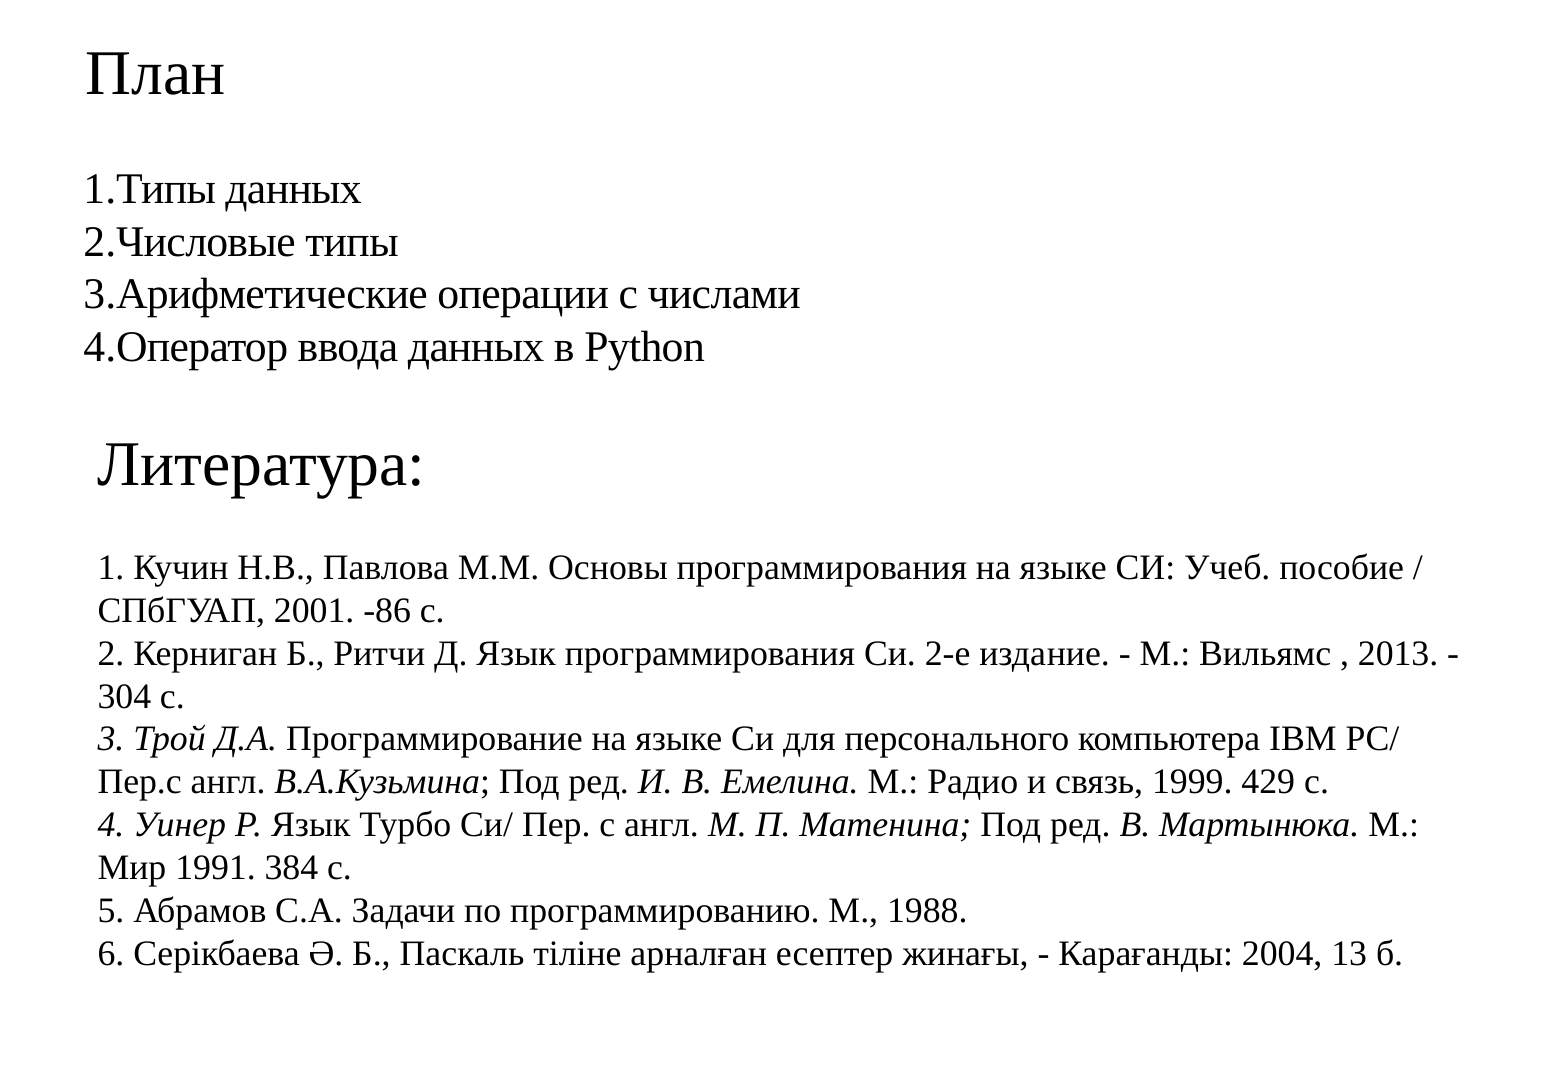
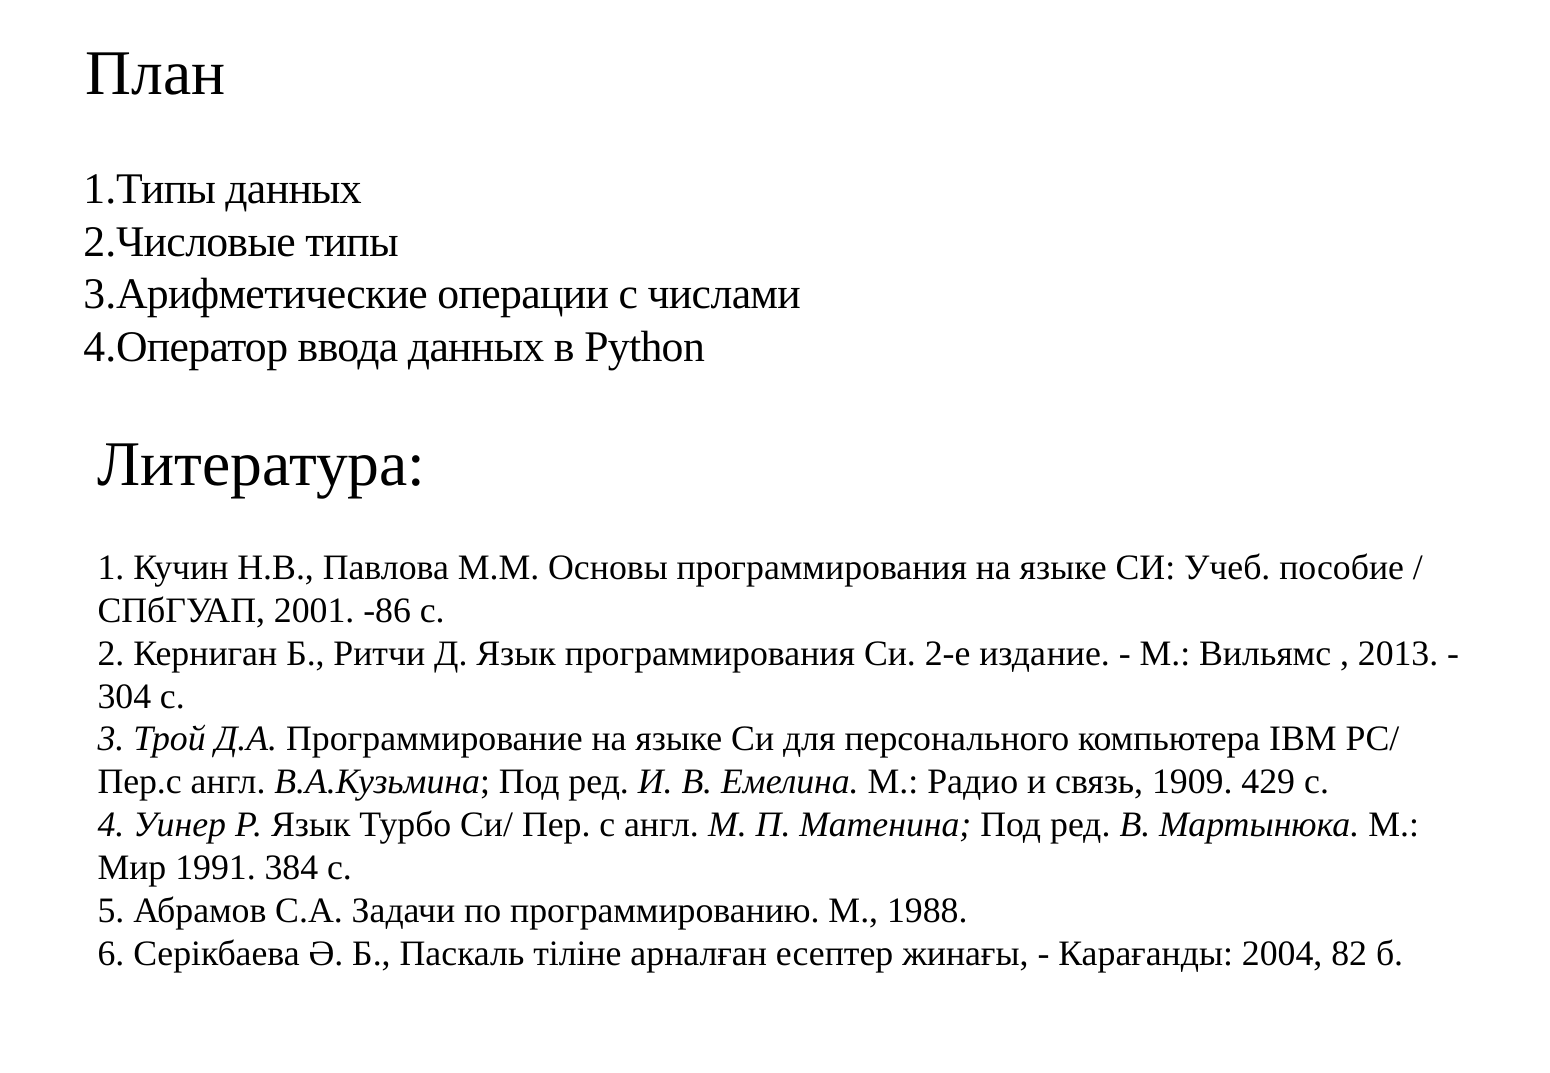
1999: 1999 -> 1909
13: 13 -> 82
